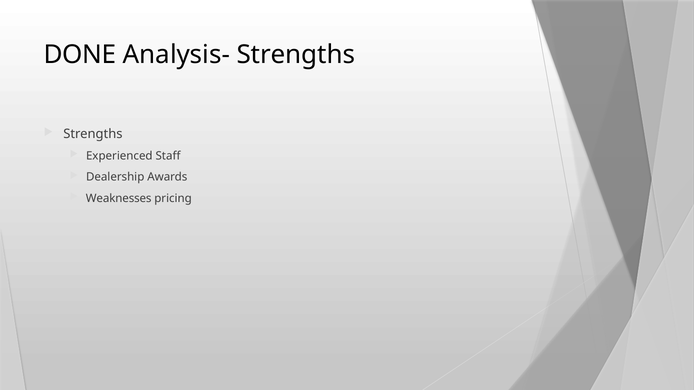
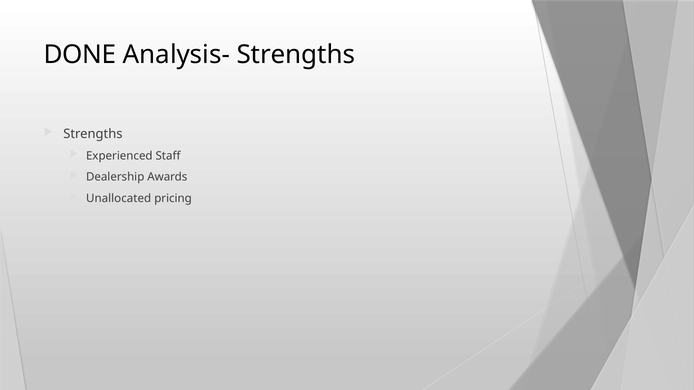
Weaknesses: Weaknesses -> Unallocated
